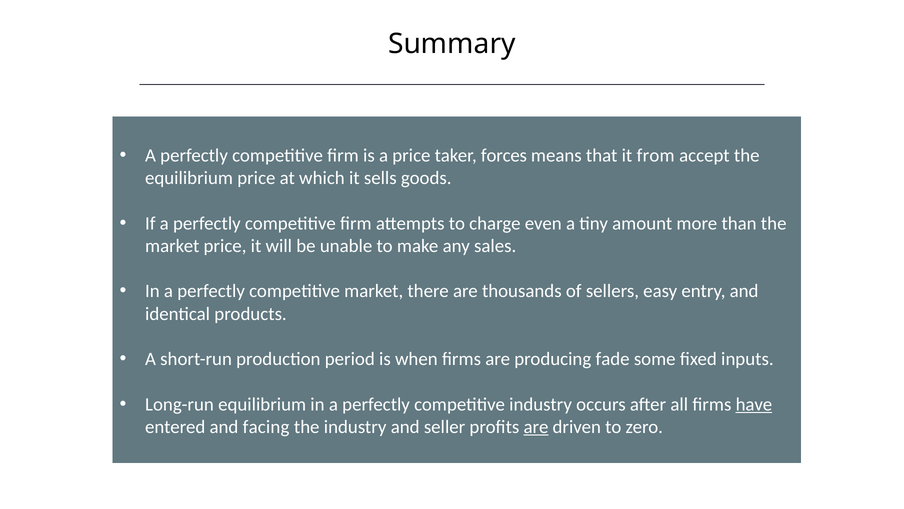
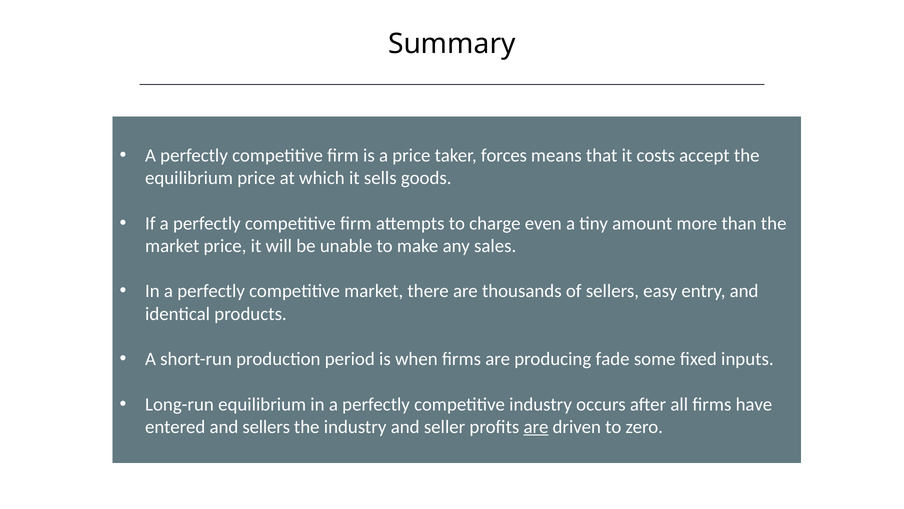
from: from -> costs
have underline: present -> none
and facing: facing -> sellers
